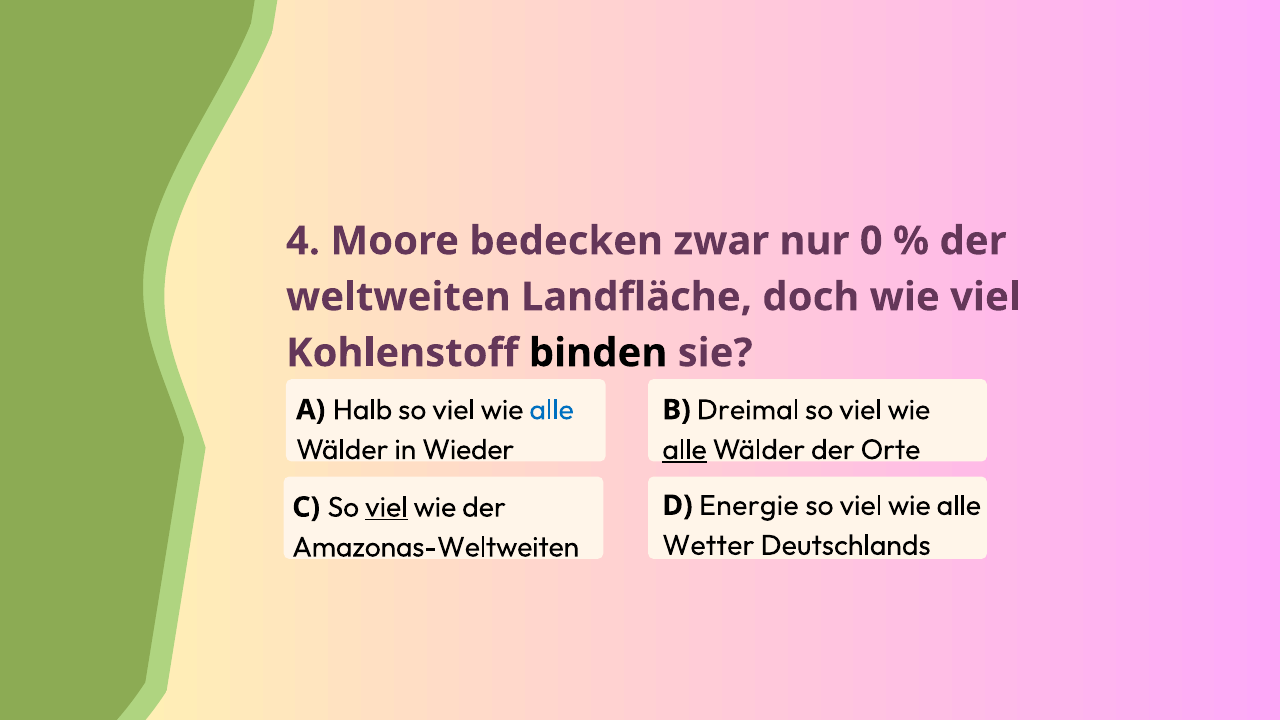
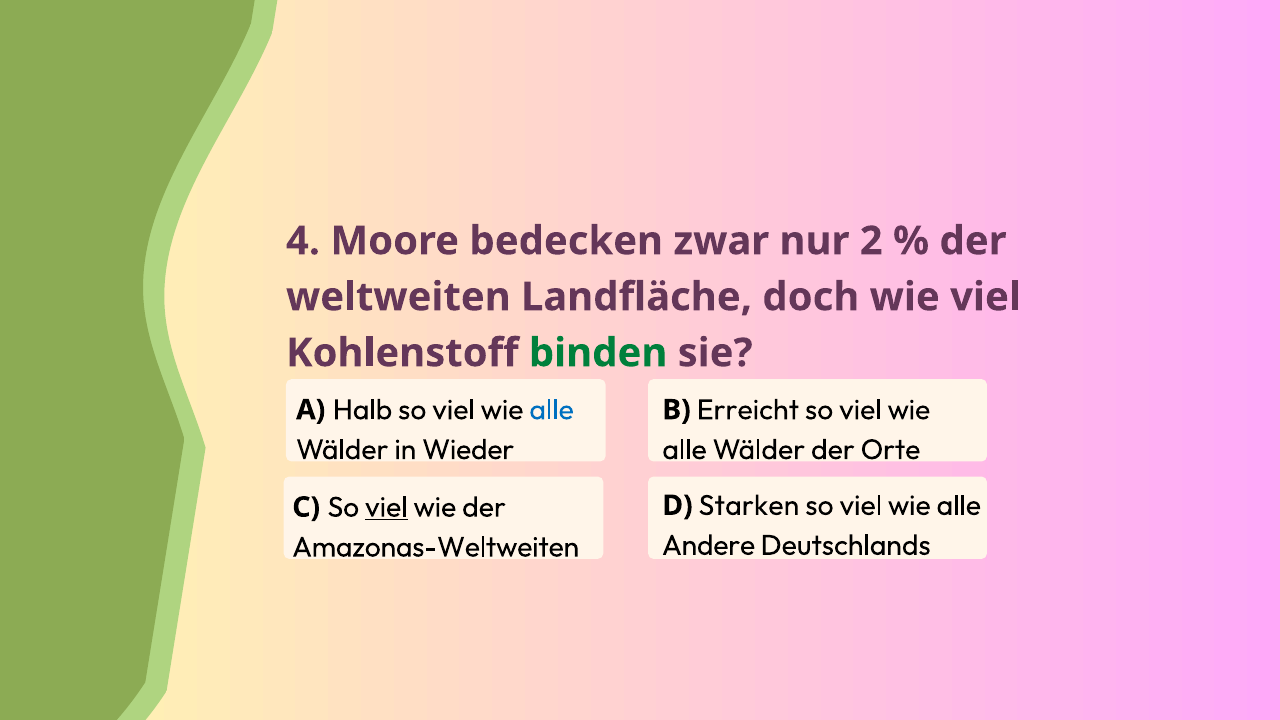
0: 0 -> 2
binden colour: black -> green
Dreimal: Dreimal -> Erreicht
alle at (684, 450) underline: present -> none
Energie: Energie -> Starken
Wetter: Wetter -> Andere
